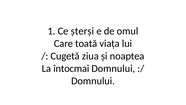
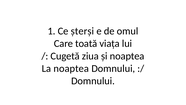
La întocmai: întocmai -> noaptea
